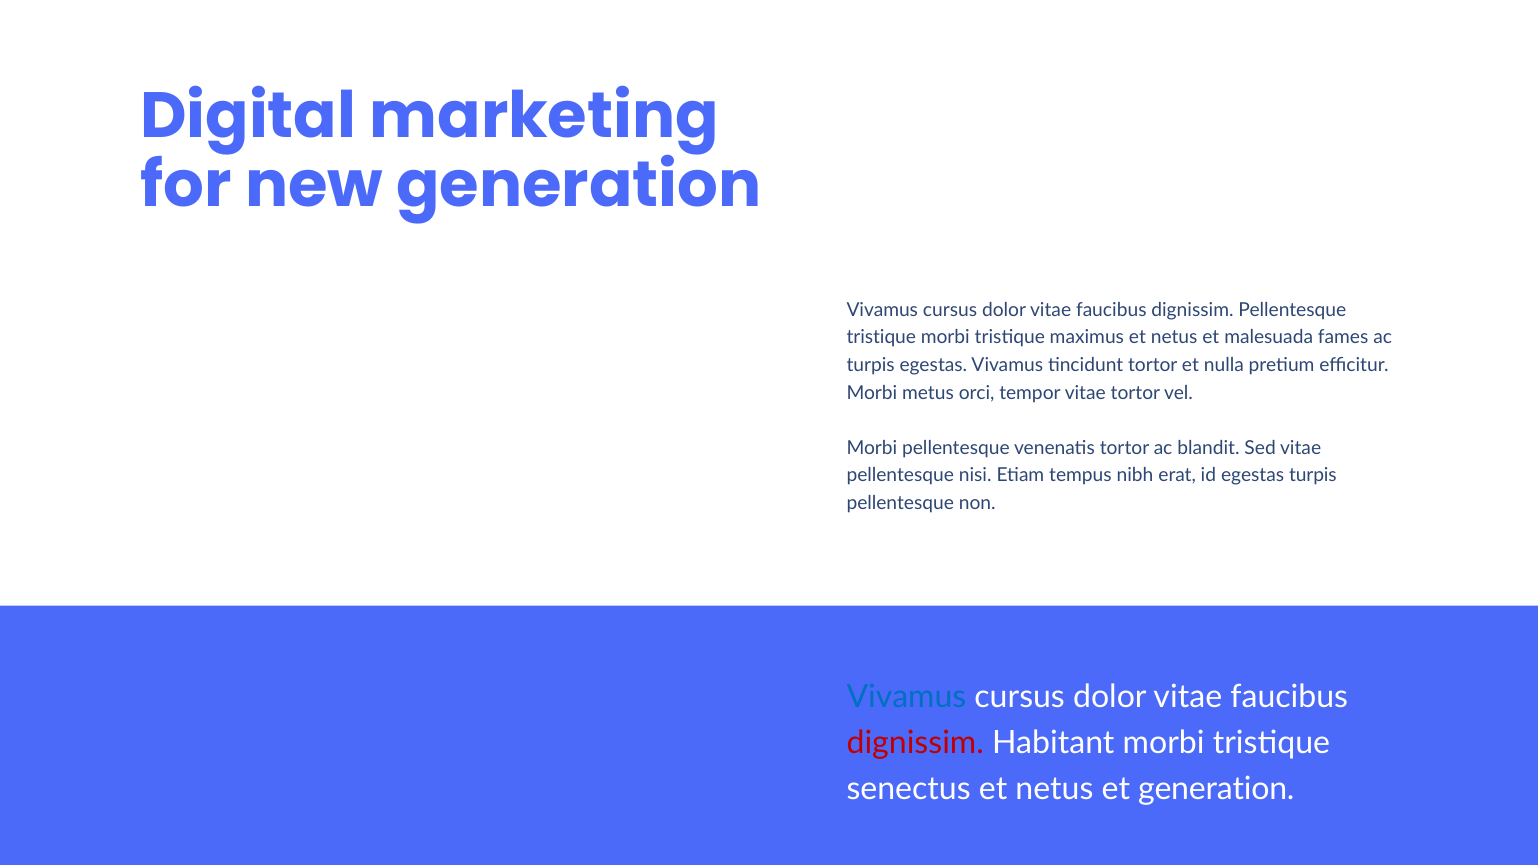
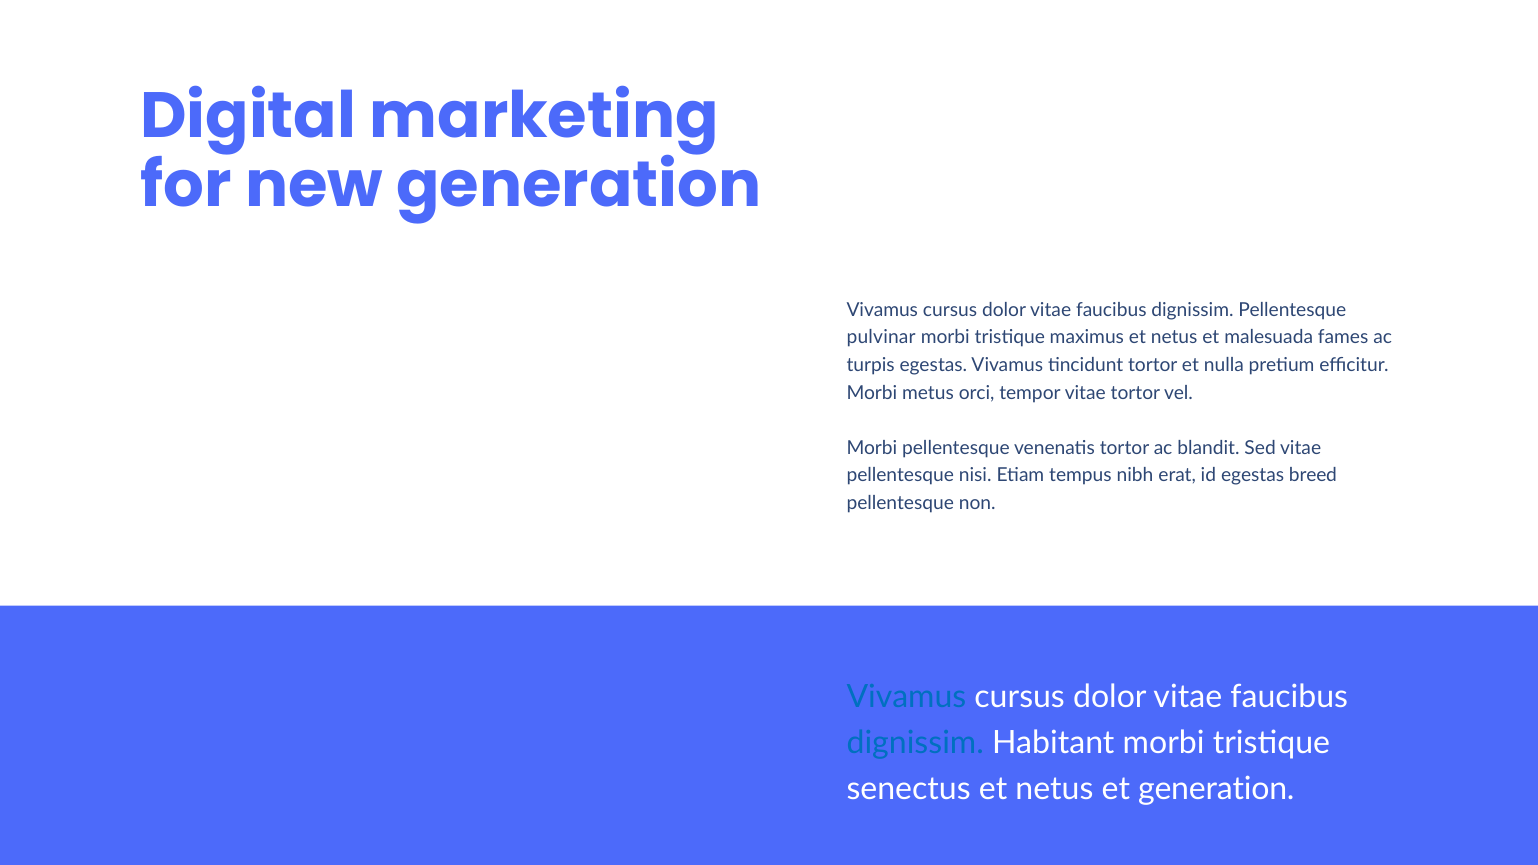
tristique at (881, 337): tristique -> pulvinar
egestas turpis: turpis -> breed
dignissim at (915, 743) colour: red -> blue
